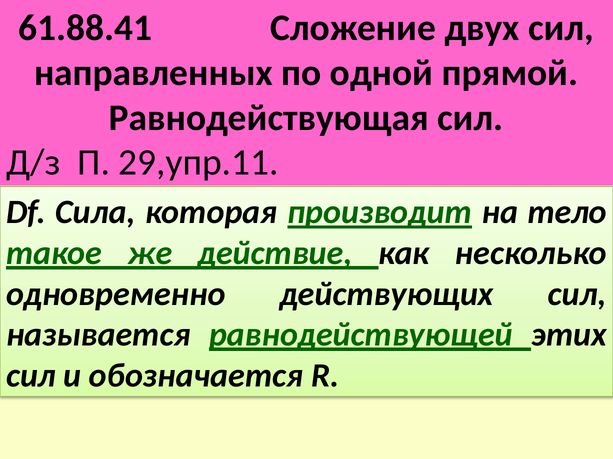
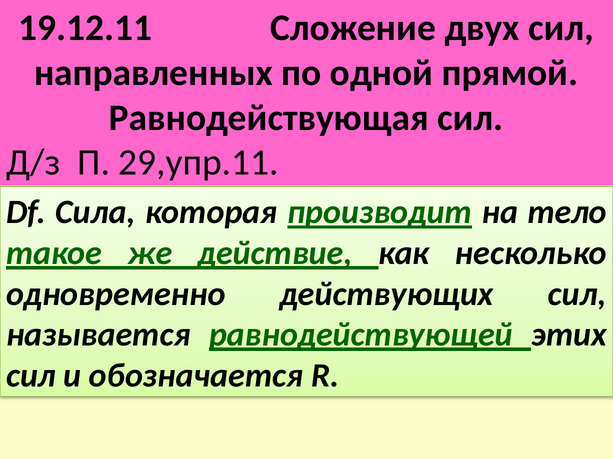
61.88.41: 61.88.41 -> 19.12.11
